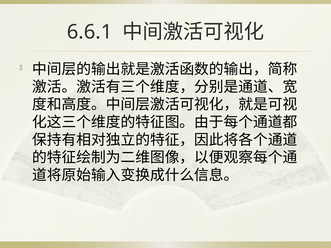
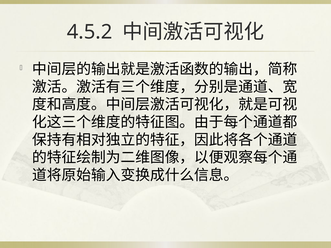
6.6.1: 6.6.1 -> 4.5.2
